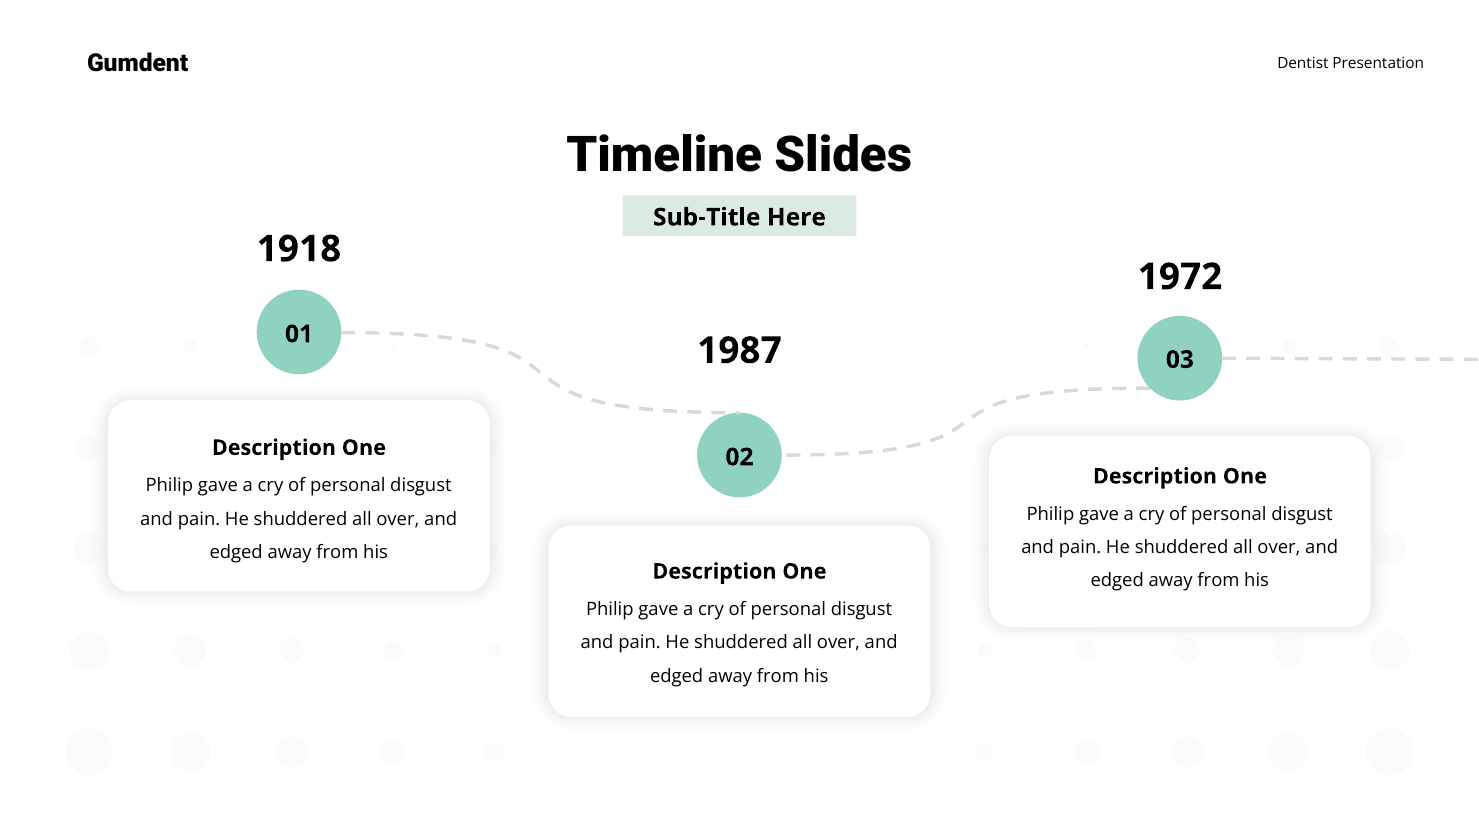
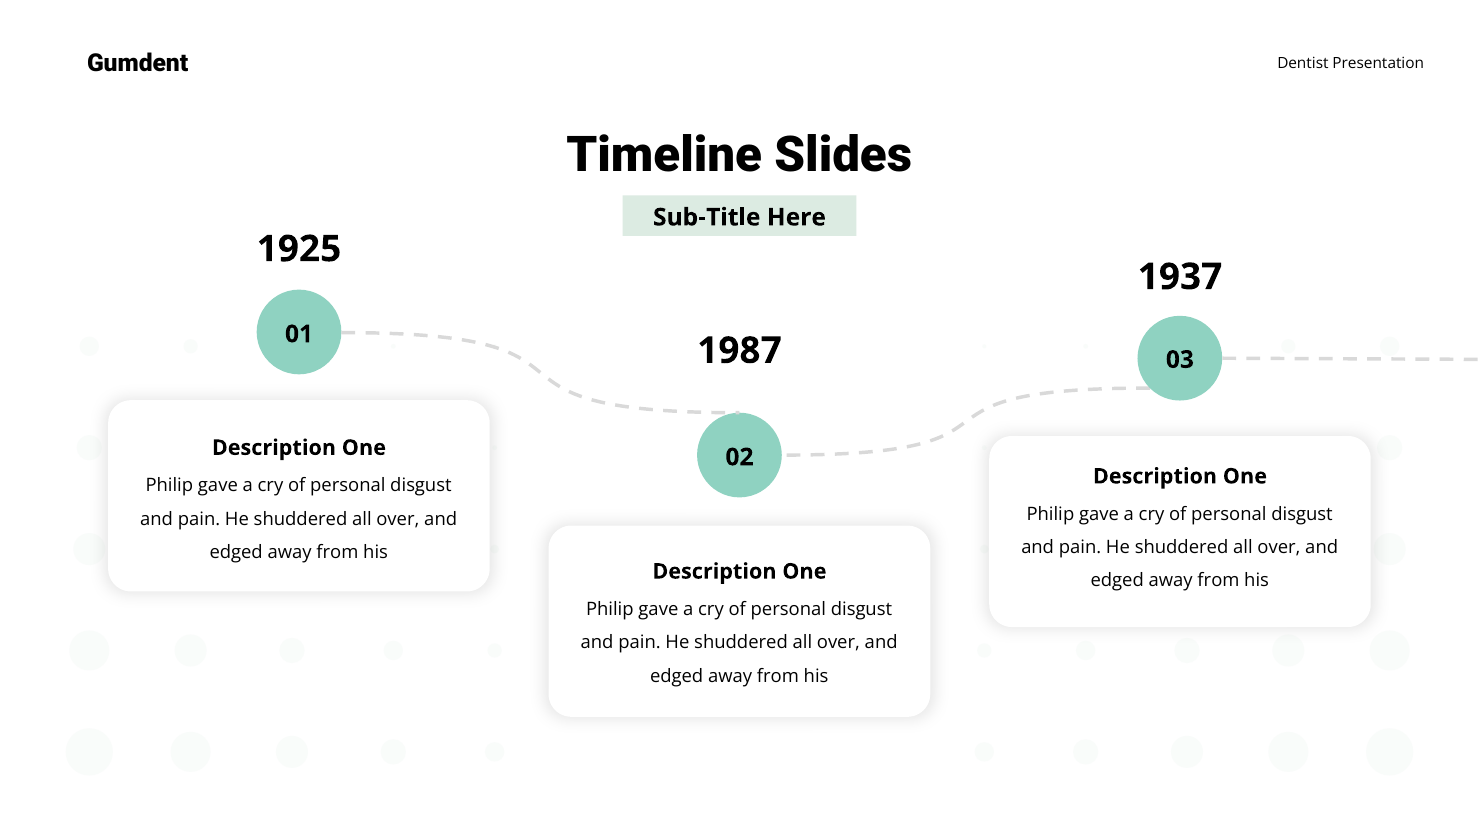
1918: 1918 -> 1925
1972: 1972 -> 1937
